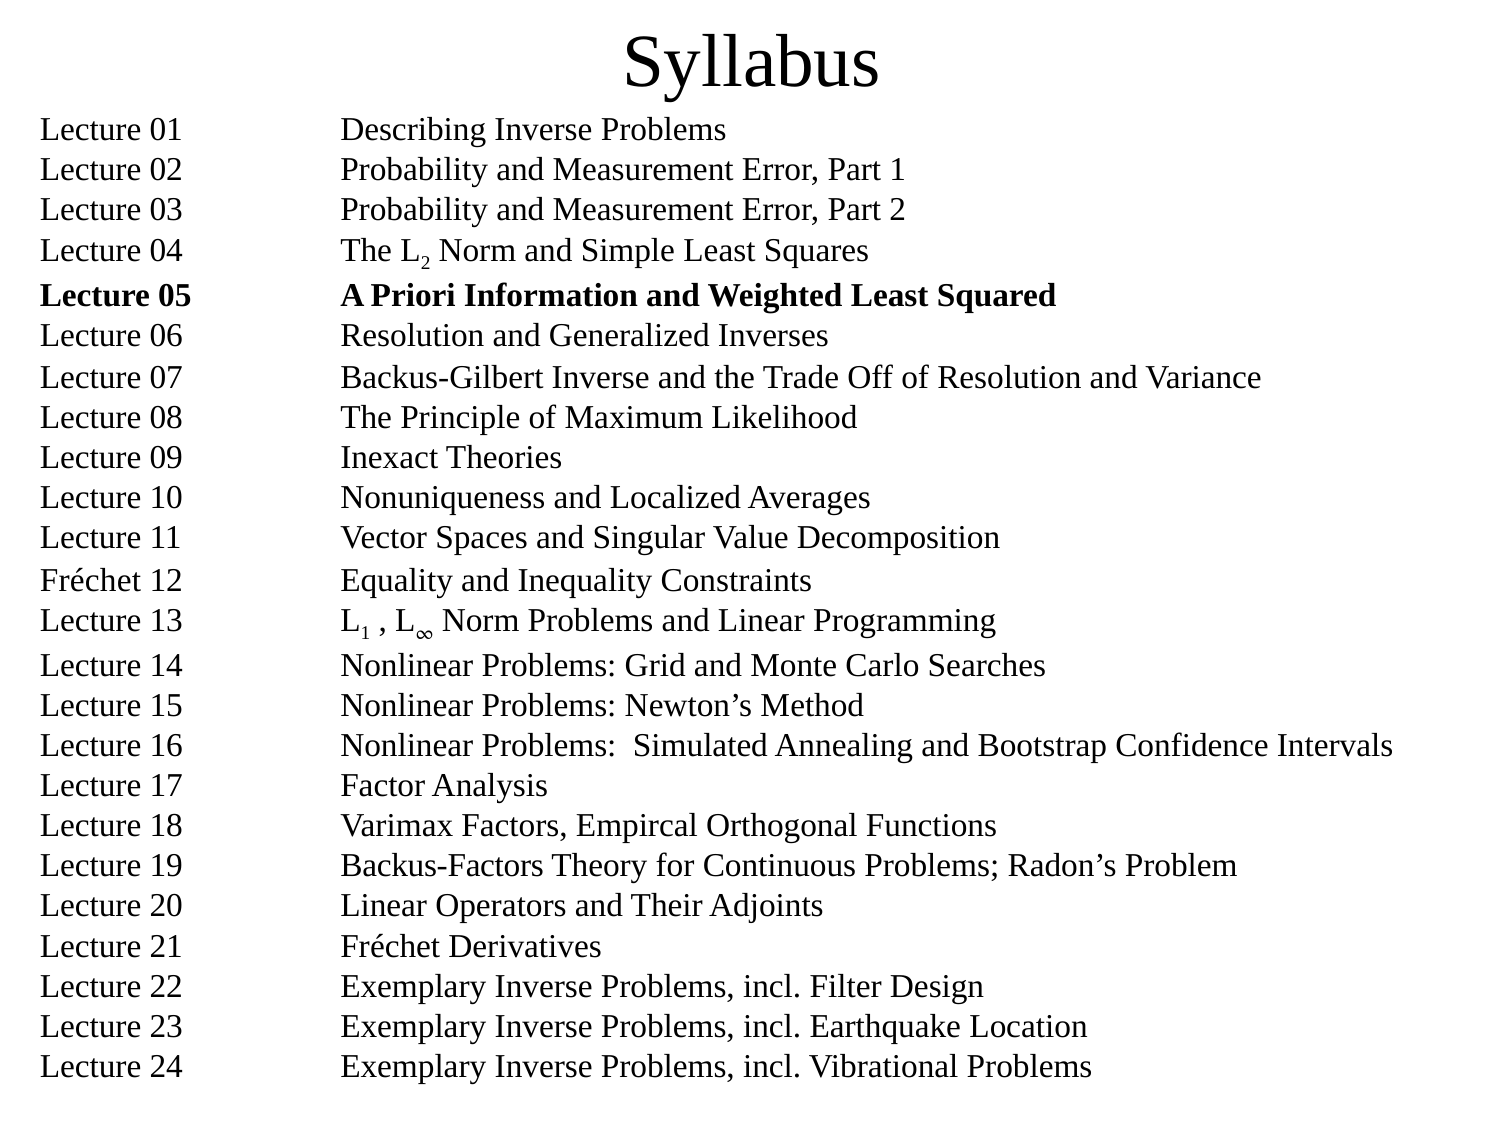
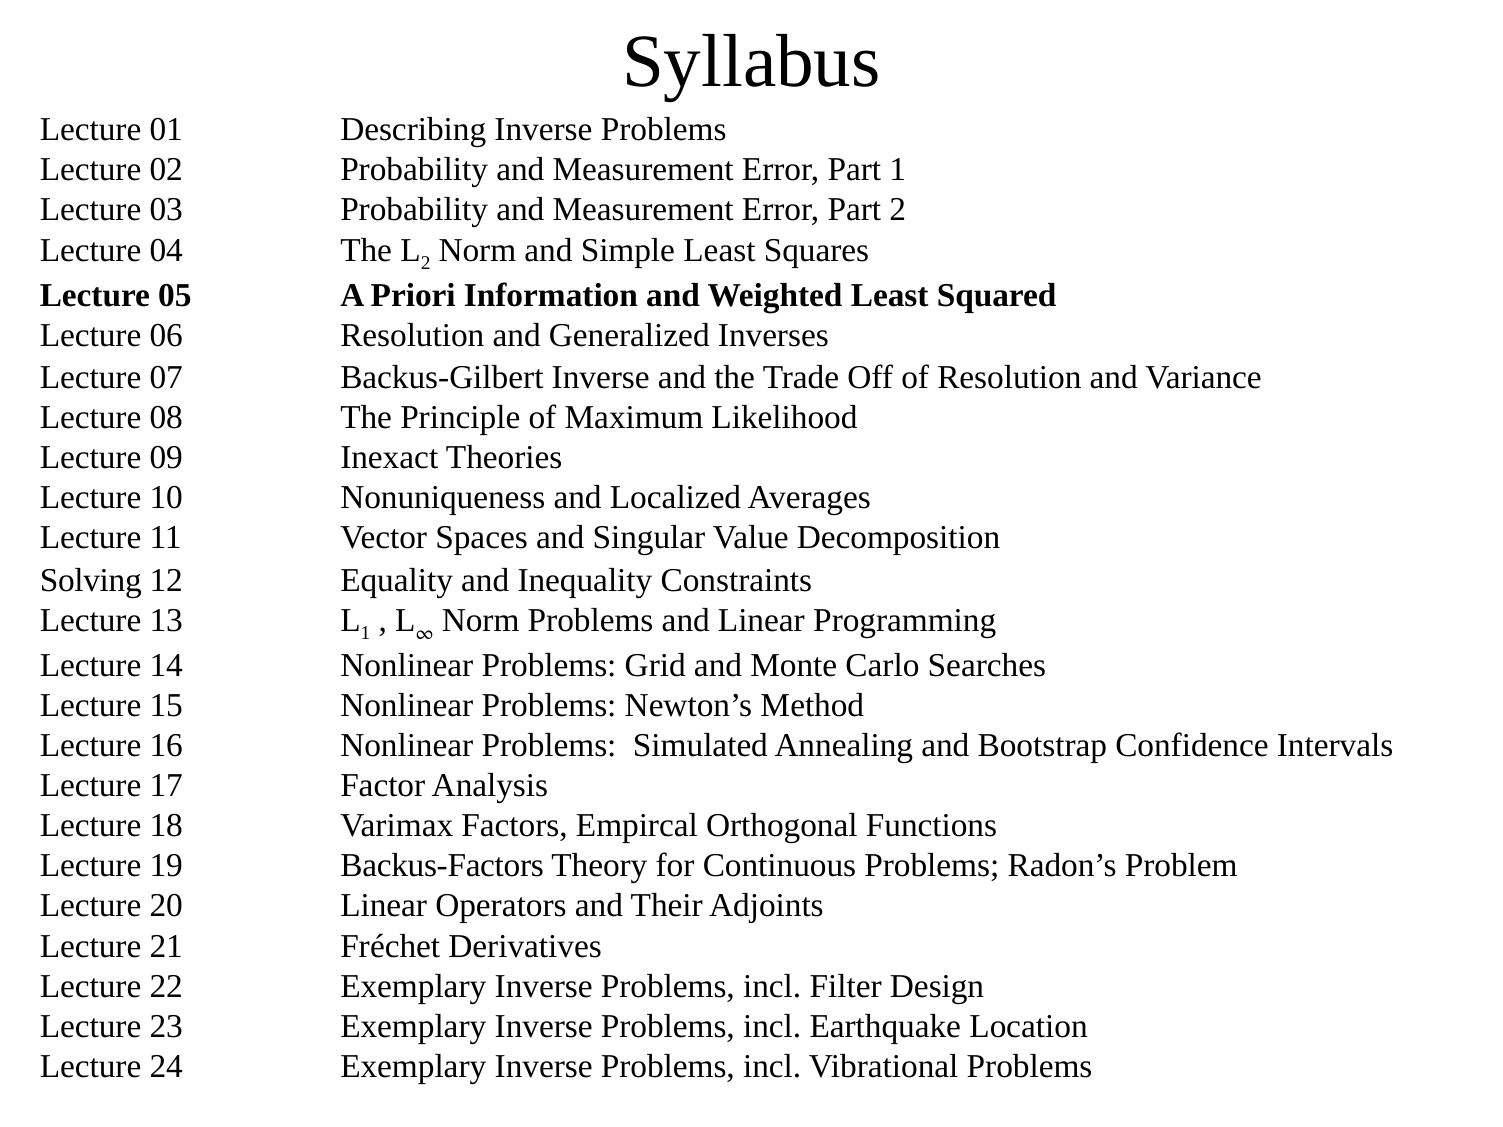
Fréchet at (90, 580): Fréchet -> Solving
